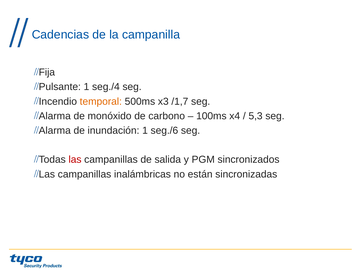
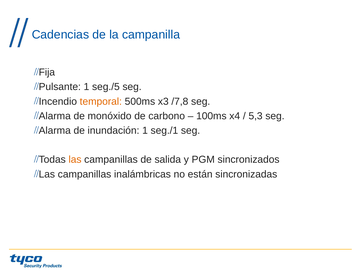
seg./4: seg./4 -> seg./5
/1,7: /1,7 -> /7,8
seg./6: seg./6 -> seg./1
las at (75, 160) colour: red -> orange
